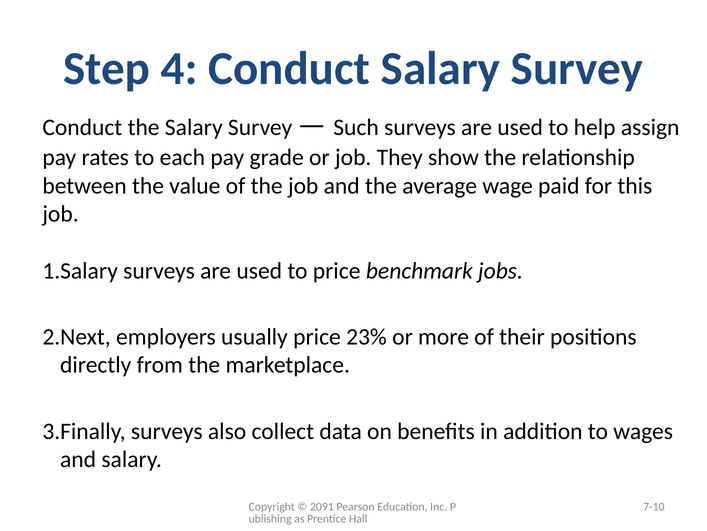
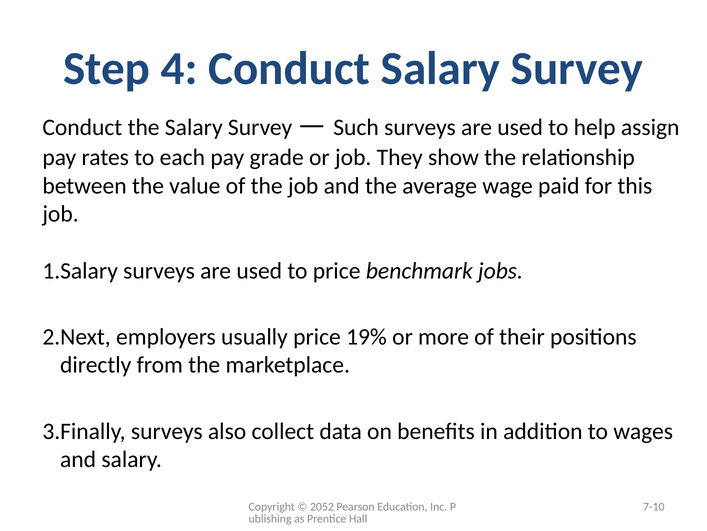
23%: 23% -> 19%
2091: 2091 -> 2052
